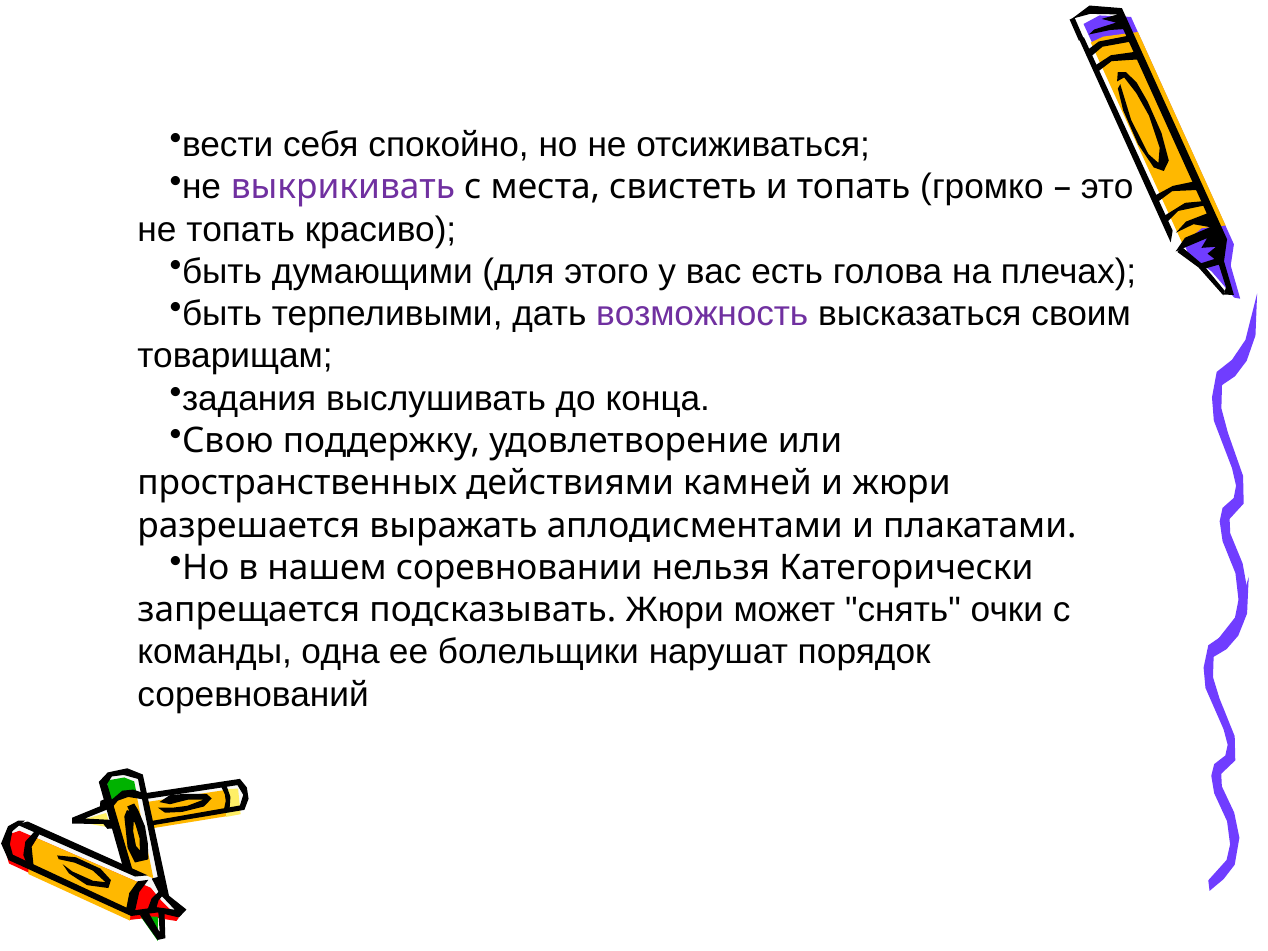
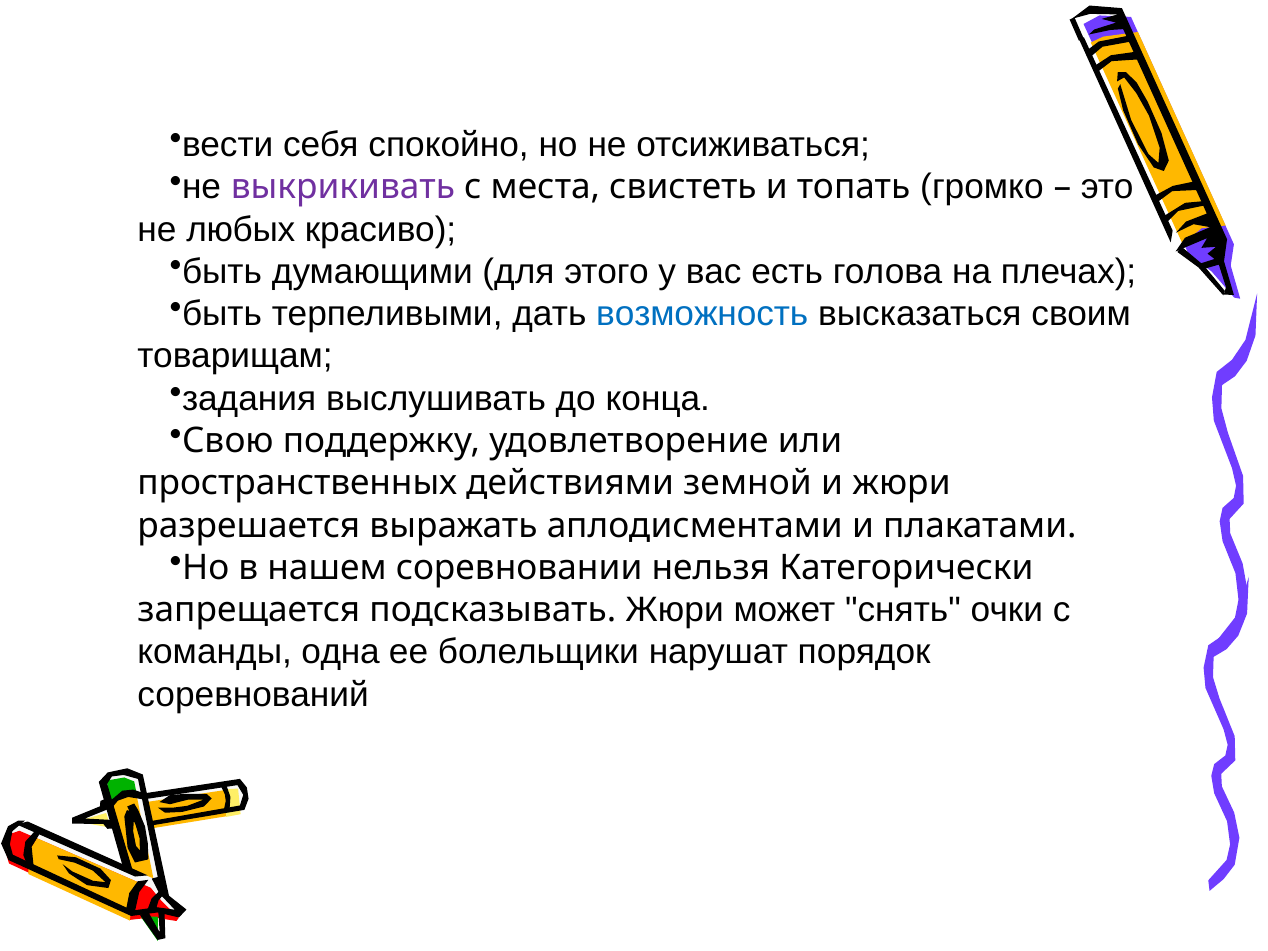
не топать: топать -> любых
возможность colour: purple -> blue
камней: камней -> земной
